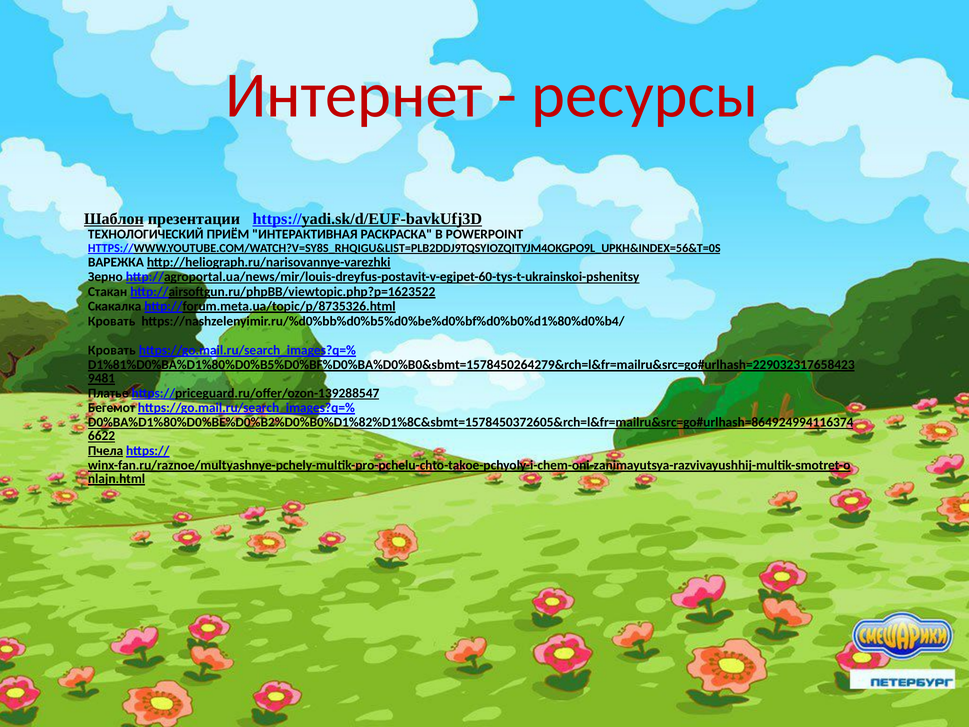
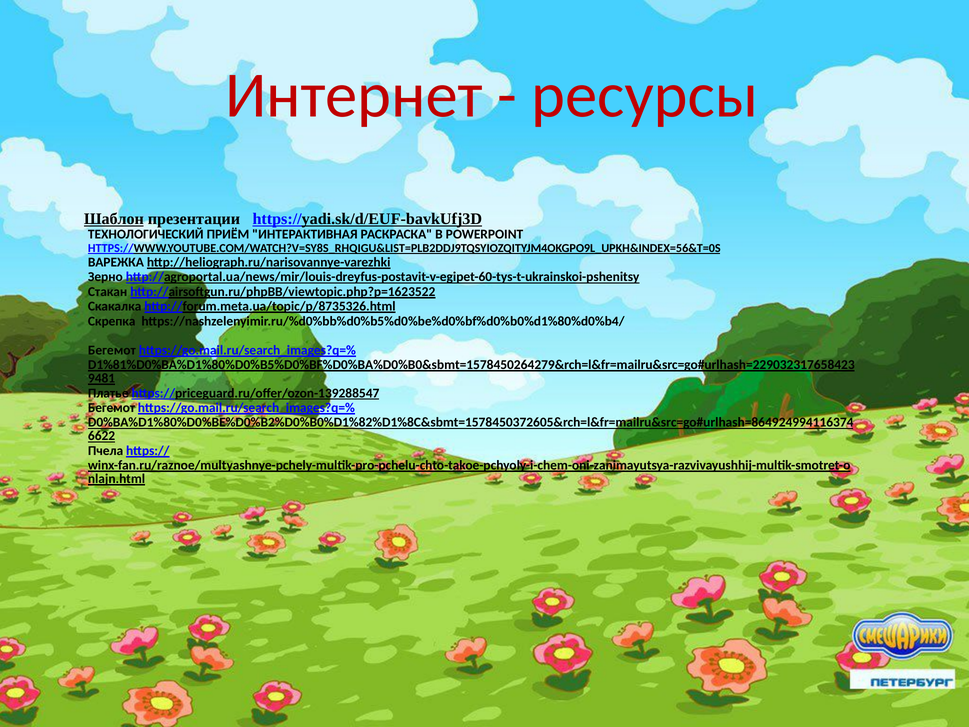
Кровать at (112, 321): Кровать -> Скрепка
Кровать at (112, 350): Кровать -> Бегемот
Пчела underline: present -> none
